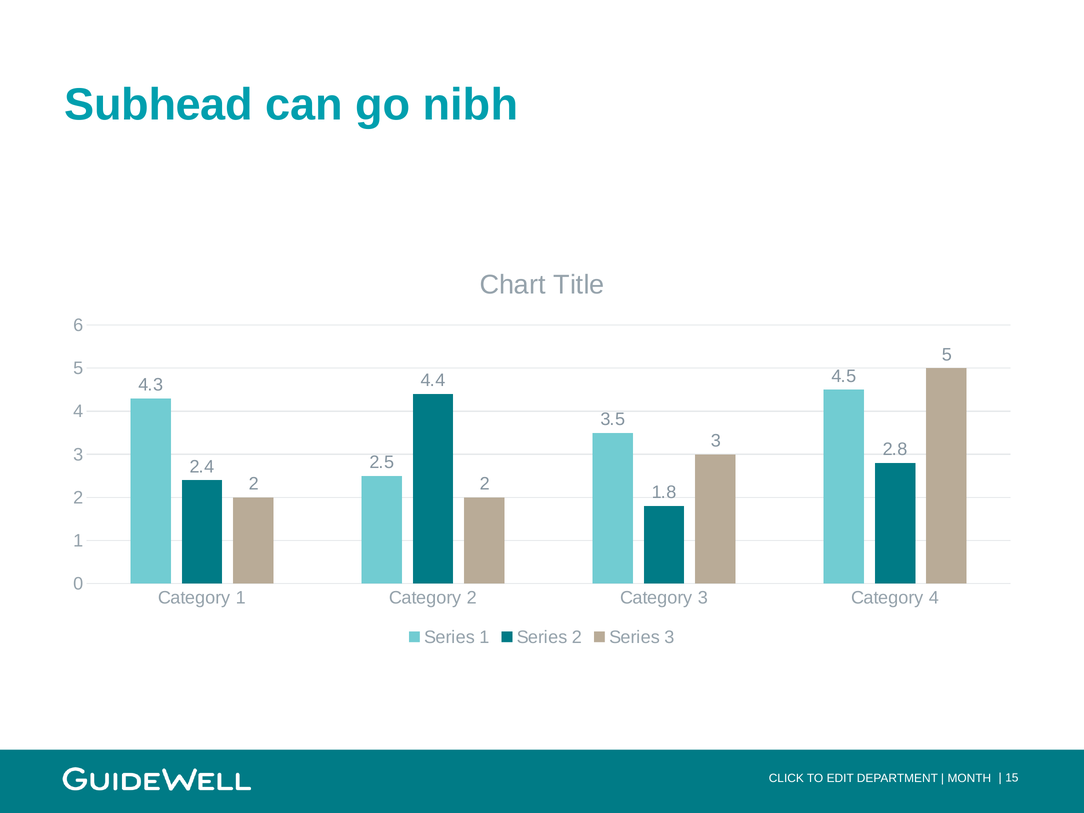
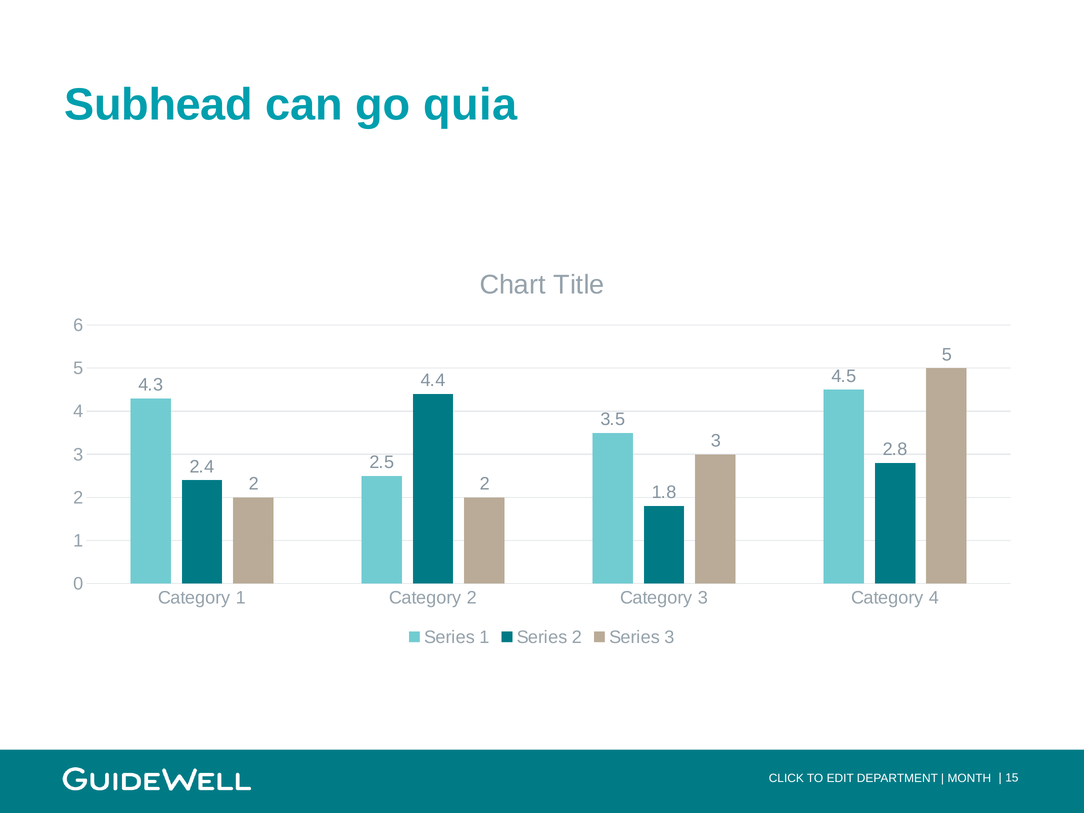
nibh: nibh -> quia
